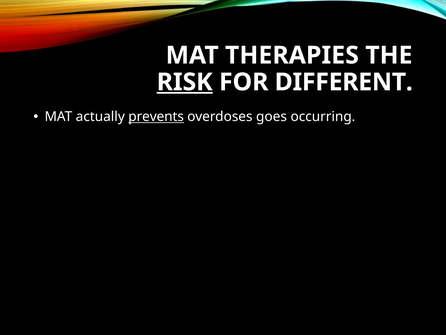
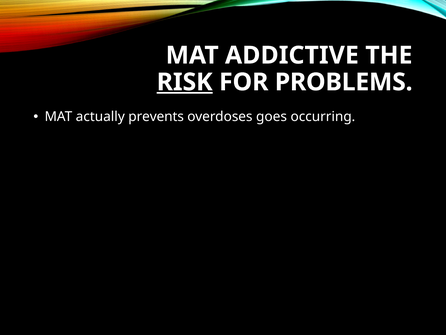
THERAPIES: THERAPIES -> ADDICTIVE
DIFFERENT: DIFFERENT -> PROBLEMS
prevents underline: present -> none
